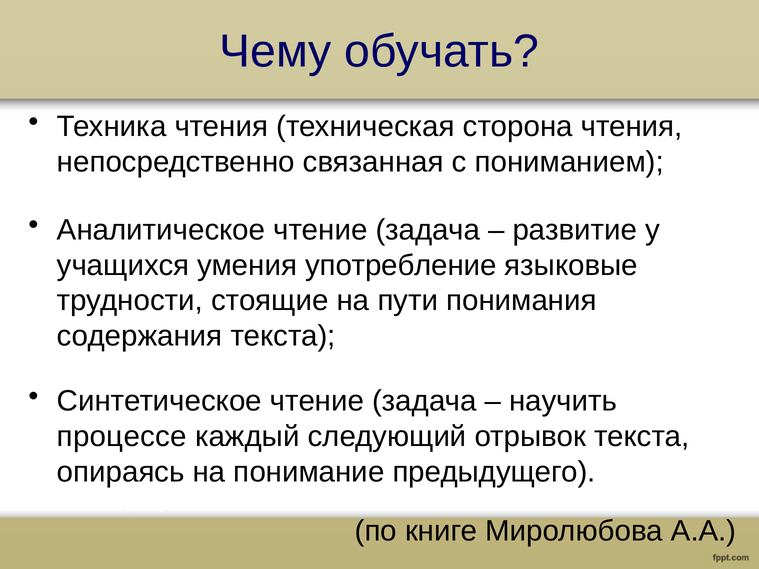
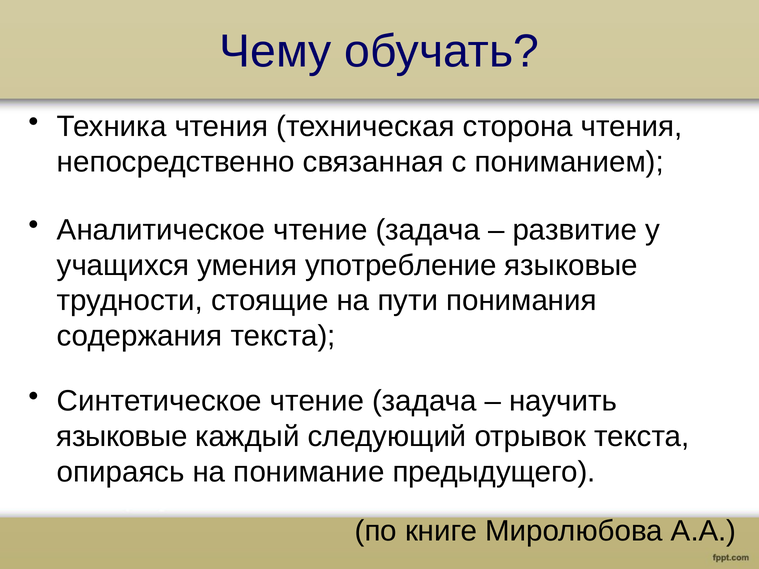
процессе at (122, 437): процессе -> языковые
